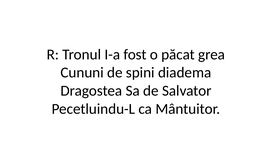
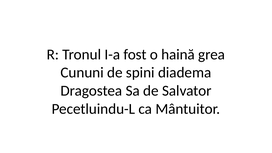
păcat: păcat -> haină
